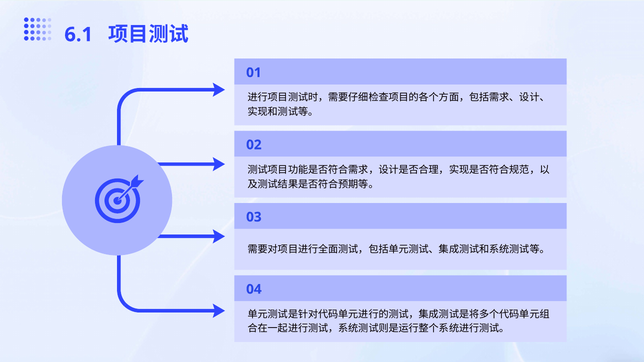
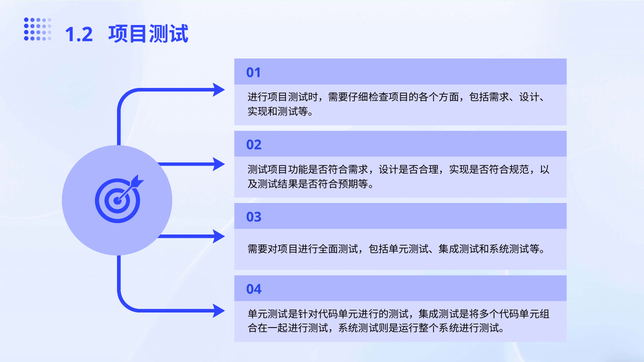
6.1: 6.1 -> 1.2
